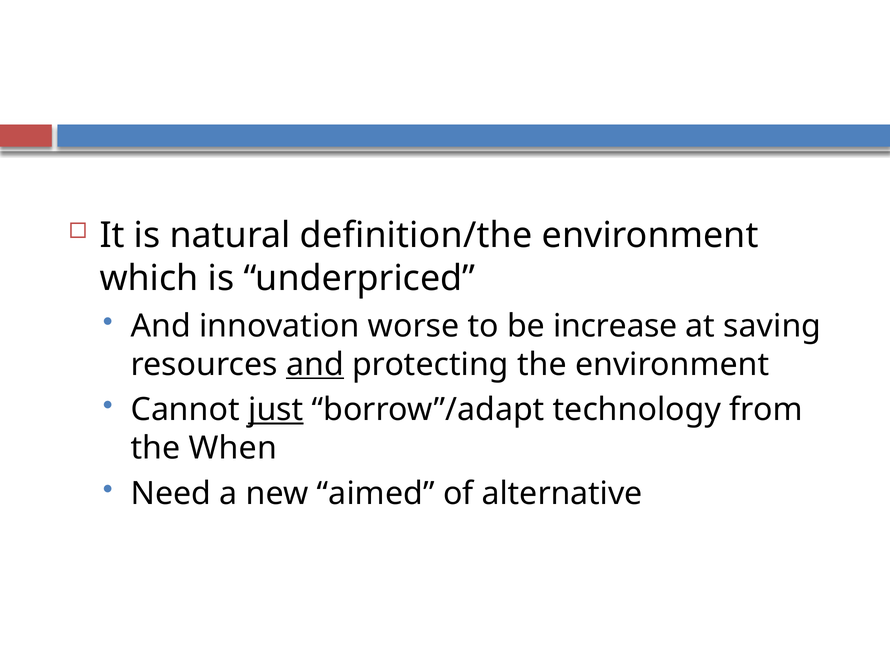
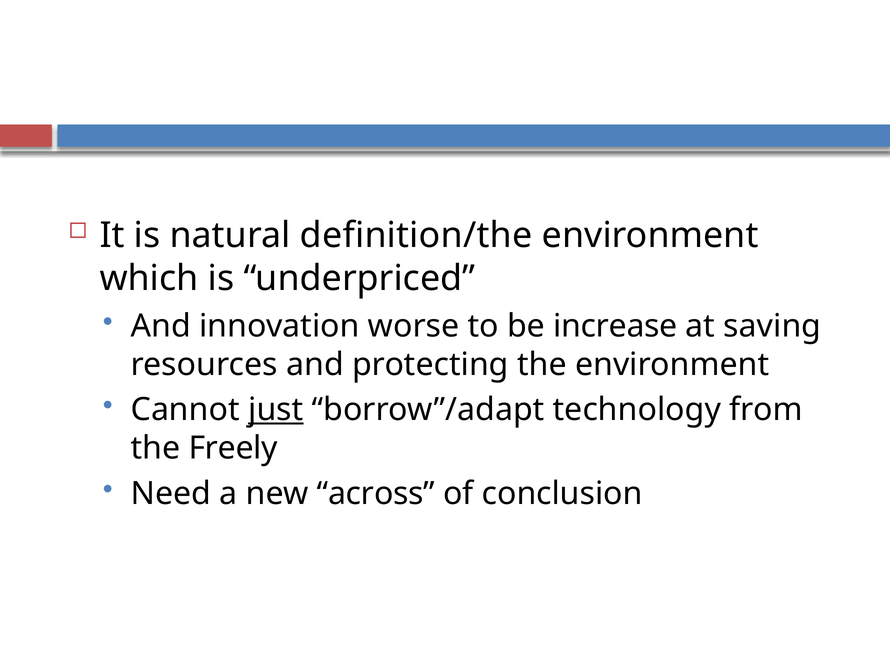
and at (315, 365) underline: present -> none
When: When -> Freely
aimed: aimed -> across
alternative: alternative -> conclusion
